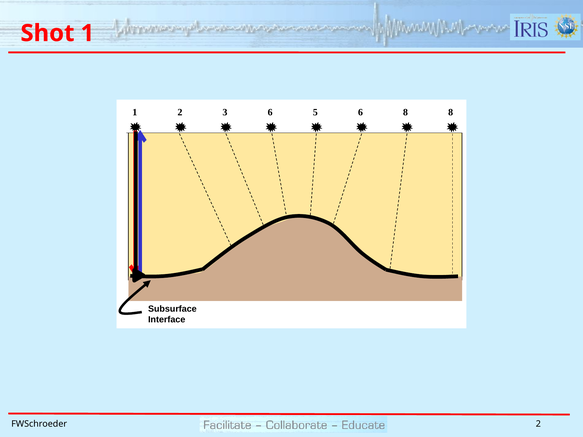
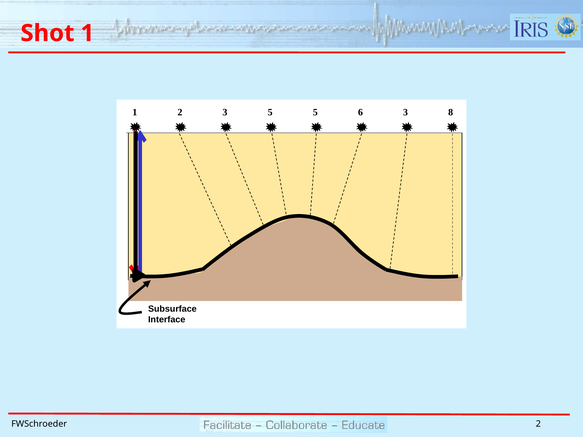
3 6: 6 -> 5
8 at (406, 112): 8 -> 3
